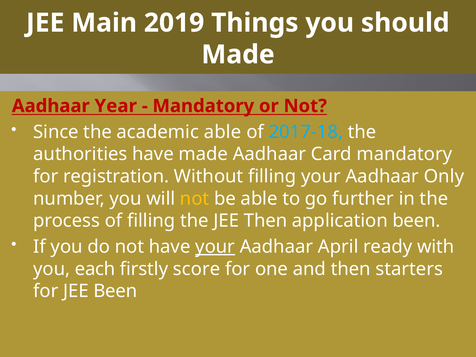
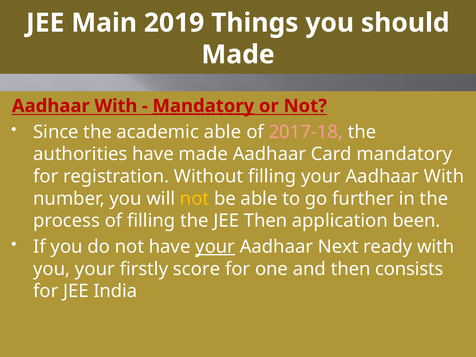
Year at (116, 106): Year -> With
Mandatory at (203, 106) underline: none -> present
2017-18 colour: light blue -> pink
your Aadhaar Only: Only -> With
April: April -> Next
you each: each -> your
starters: starters -> consists
JEE Been: Been -> India
